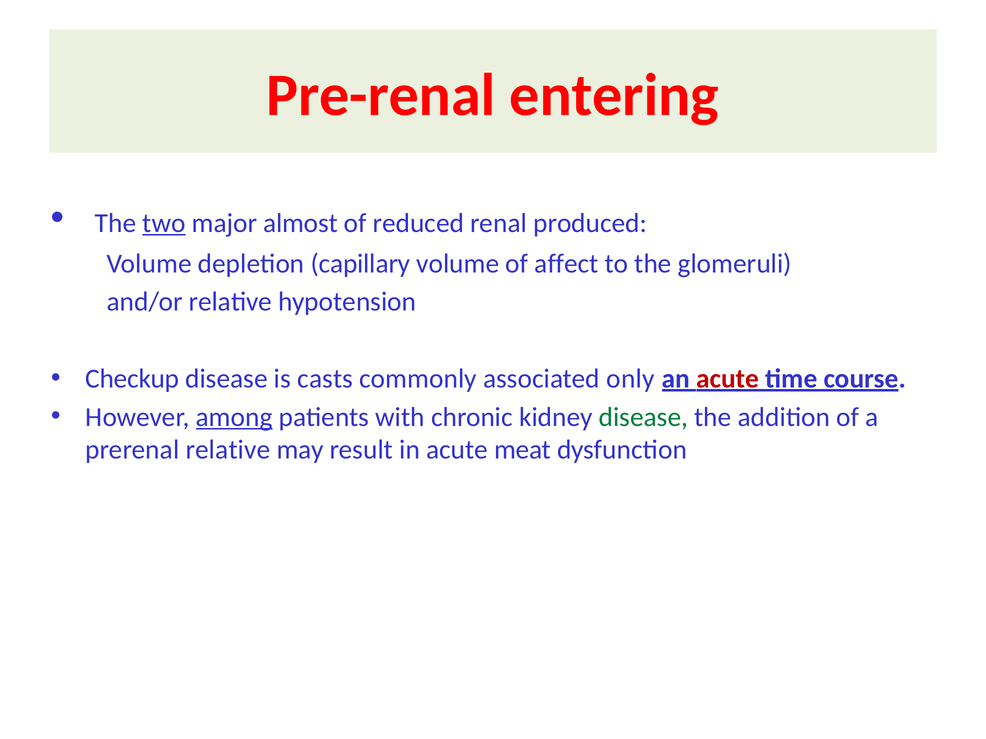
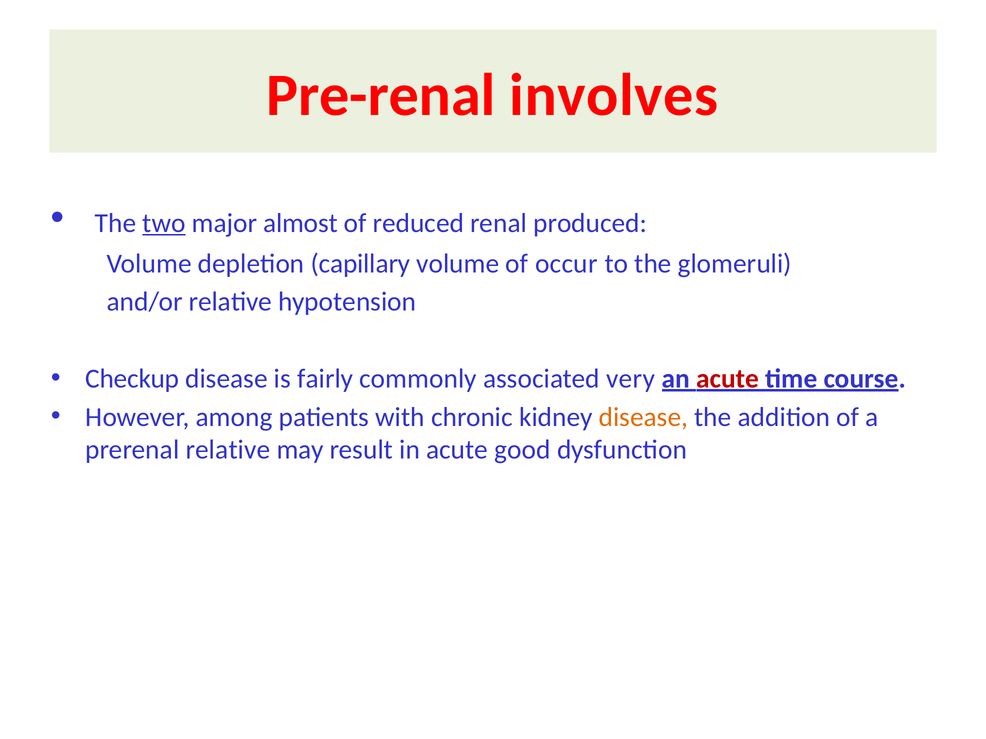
entering: entering -> involves
affect: affect -> occur
casts: casts -> fairly
only: only -> very
among underline: present -> none
disease at (643, 417) colour: green -> orange
meat: meat -> good
